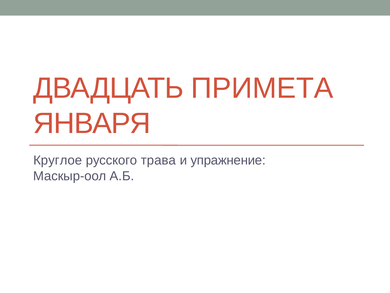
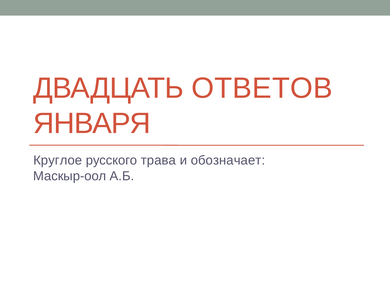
ПРИМЕТА: ПРИМЕТА -> ОТВЕТОВ
упражнение: упражнение -> обозначает
